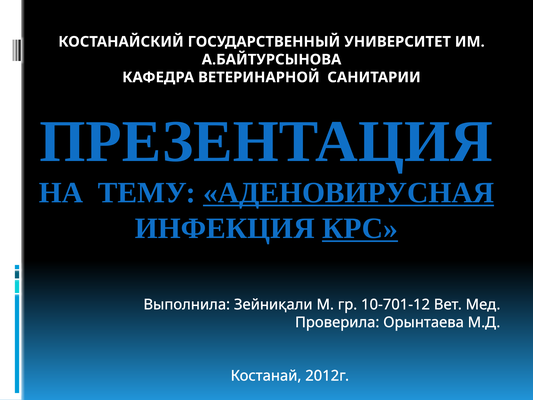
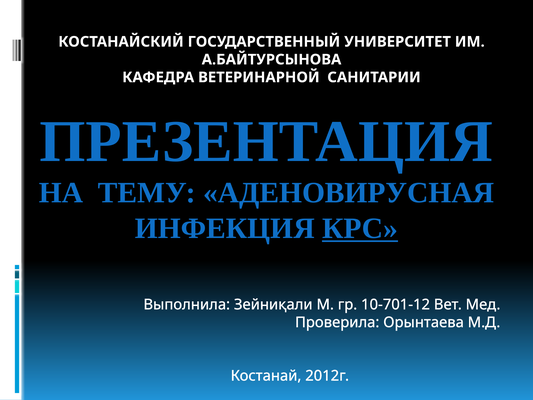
АДЕНОВИРУСНАЯ underline: present -> none
